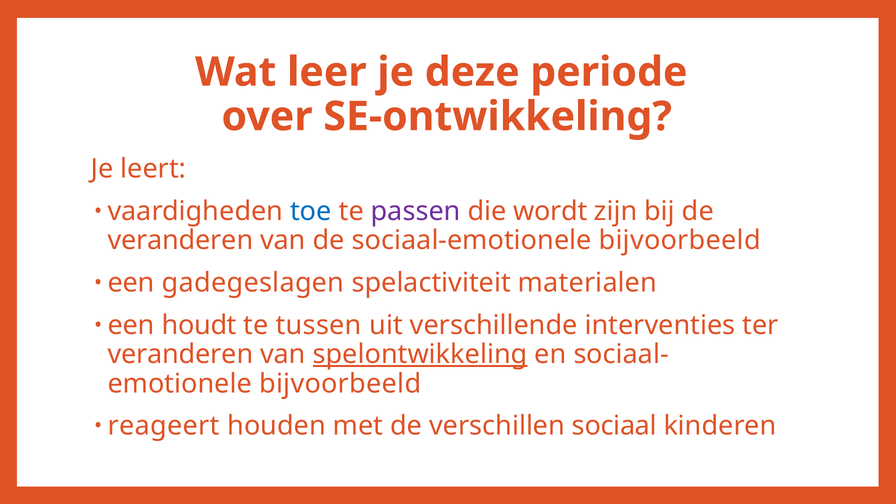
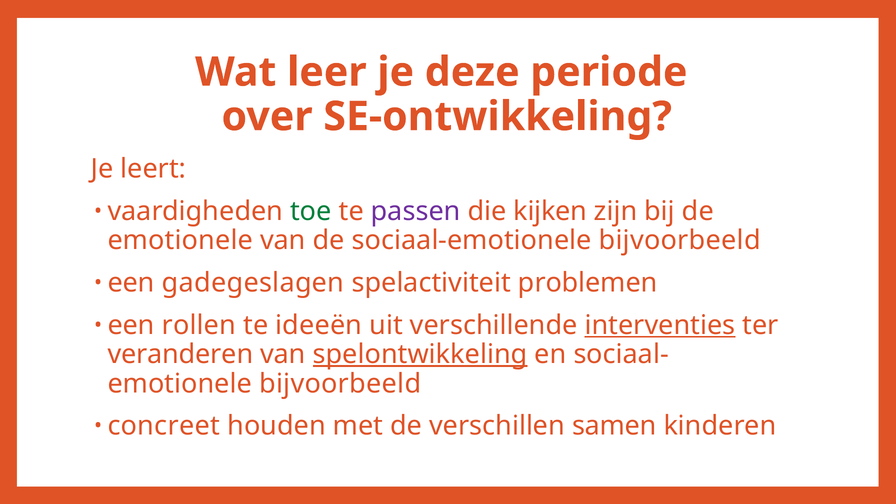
toe colour: blue -> green
wordt: wordt -> kijken
veranderen at (180, 241): veranderen -> emotionele
materialen: materialen -> problemen
houdt: houdt -> rollen
tussen: tussen -> ideeën
interventies underline: none -> present
reageert: reageert -> concreet
sociaal: sociaal -> samen
